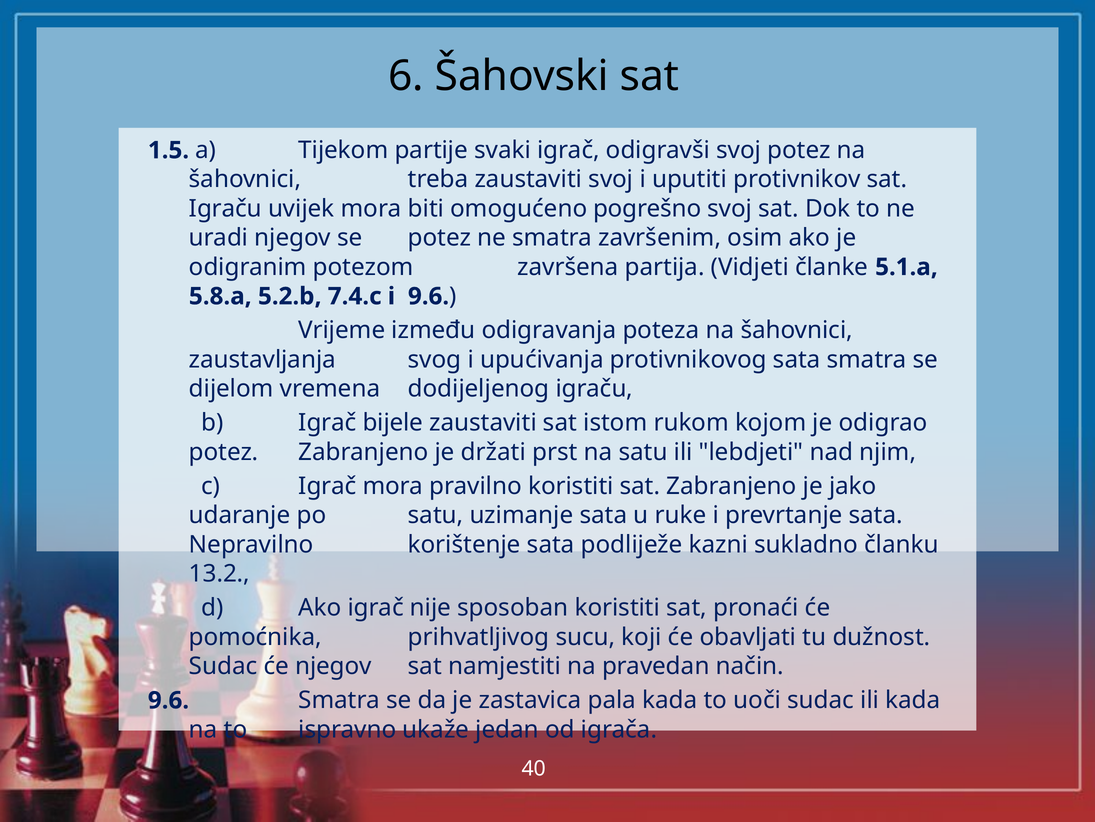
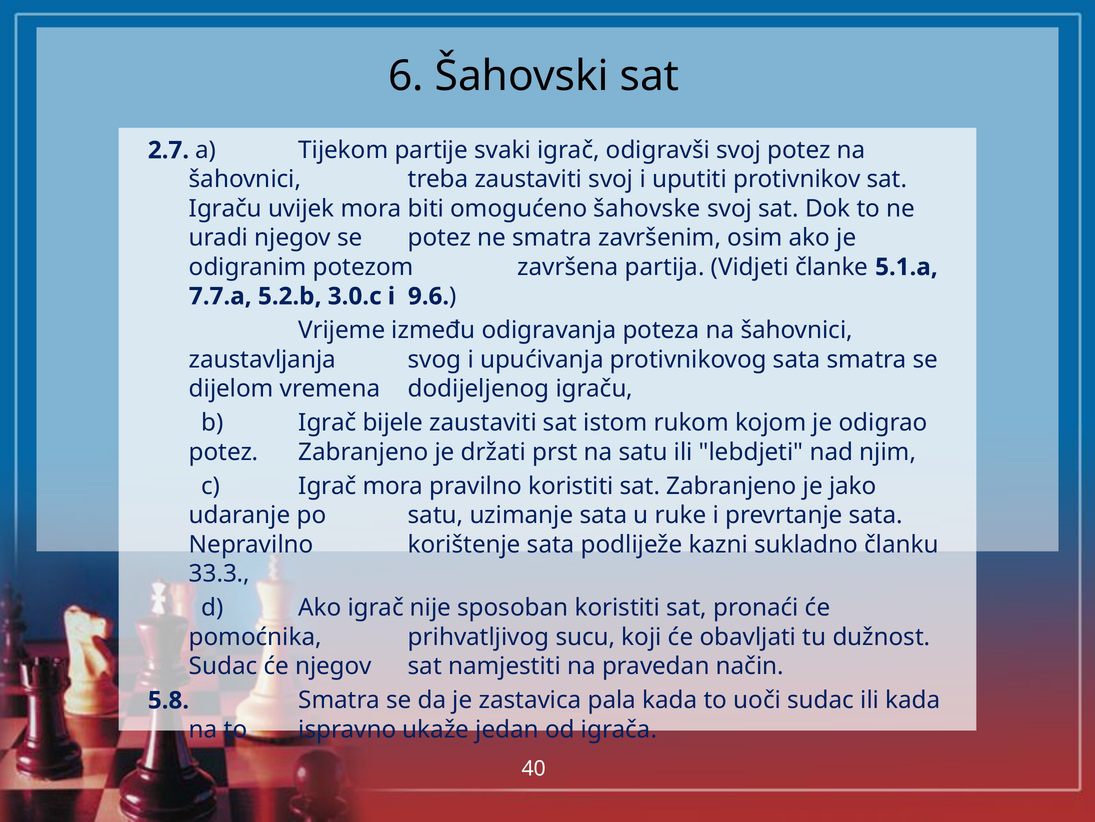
1.5: 1.5 -> 2.7
pogrešno: pogrešno -> šahovske
5.8.a: 5.8.a -> 7.7.a
7.4.c: 7.4.c -> 3.0.c
13.2: 13.2 -> 33.3
9.6 at (168, 700): 9.6 -> 5.8
